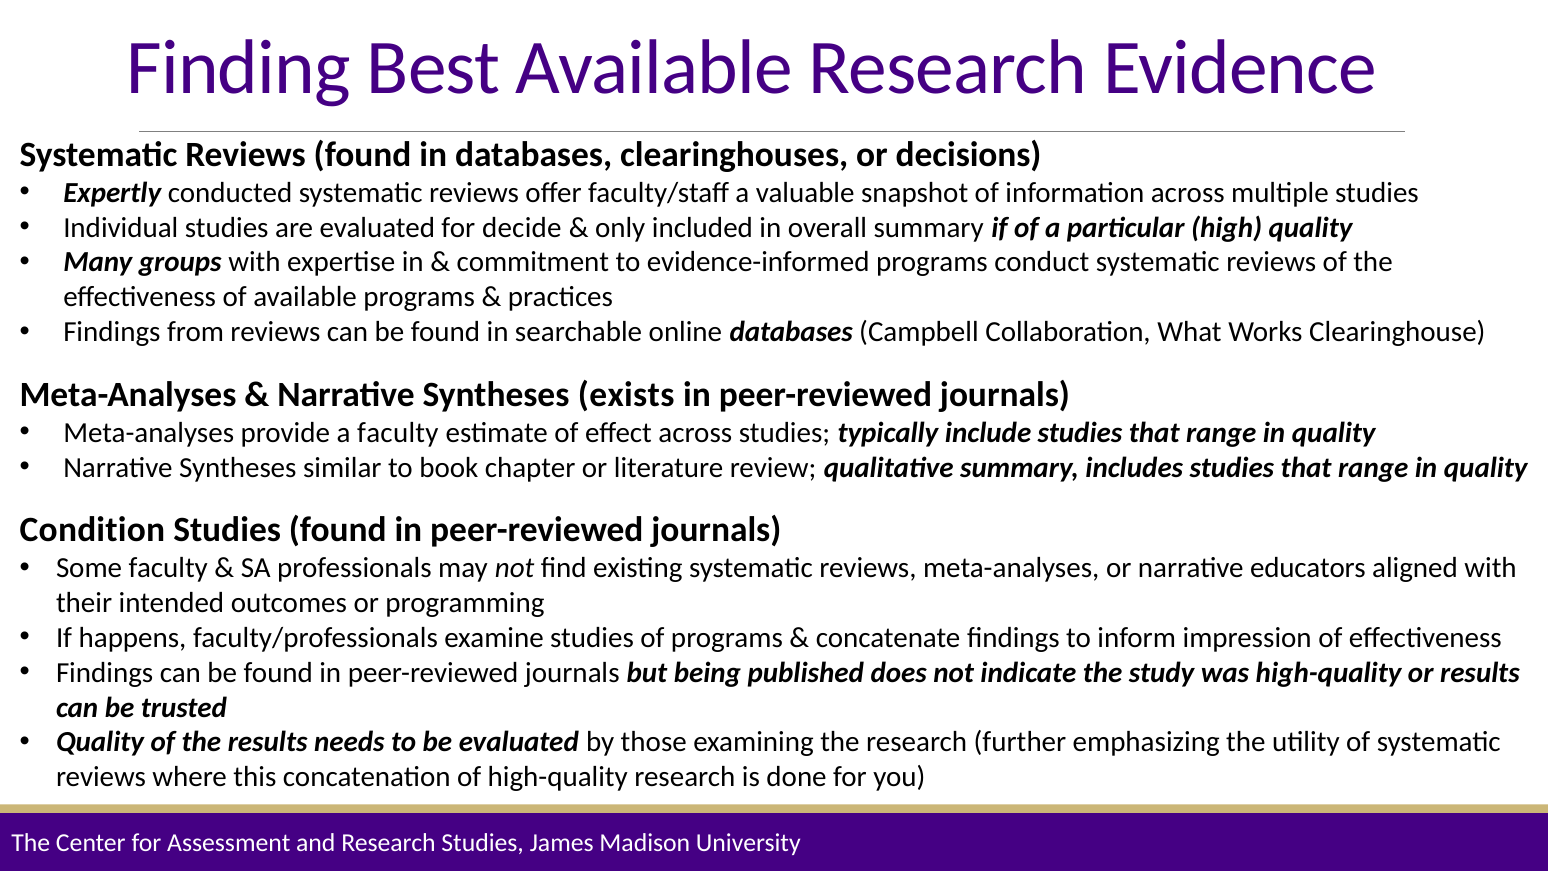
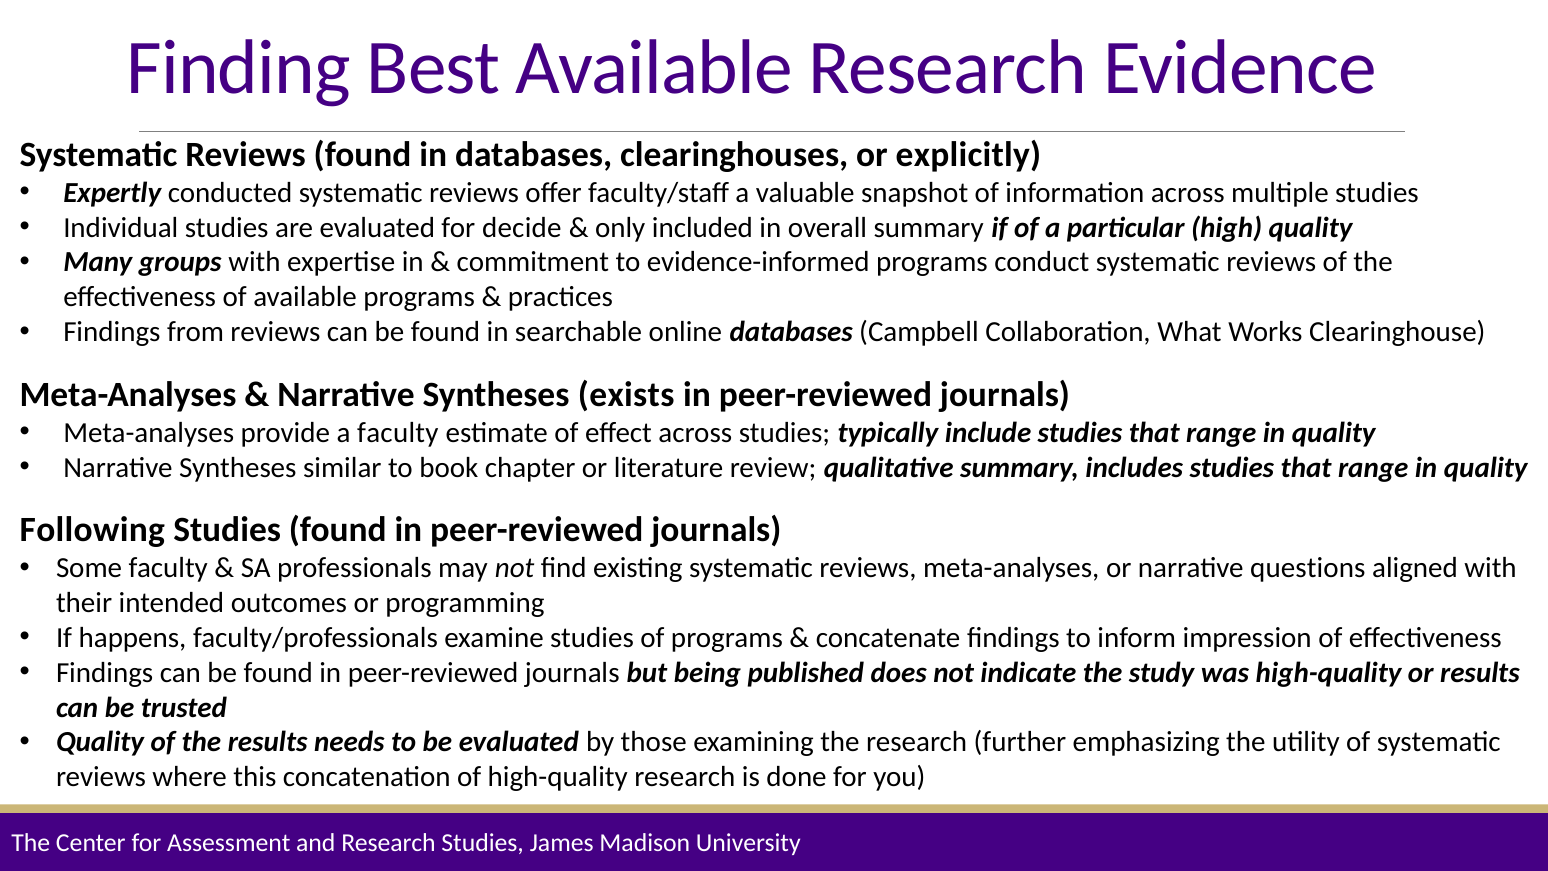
decisions: decisions -> explicitly
Condition: Condition -> Following
educators: educators -> questions
